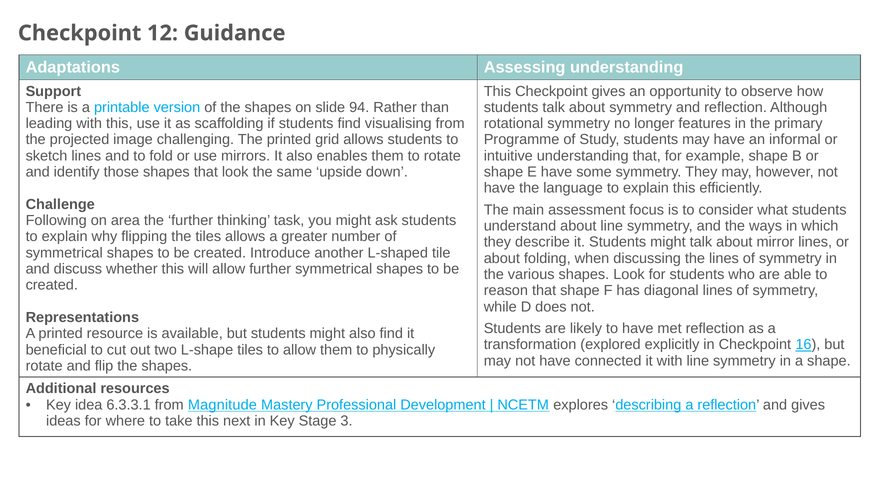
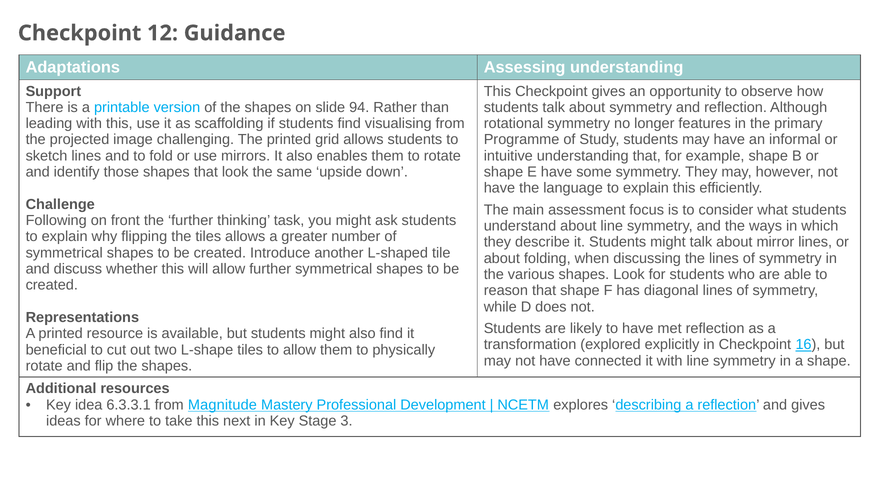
area: area -> front
